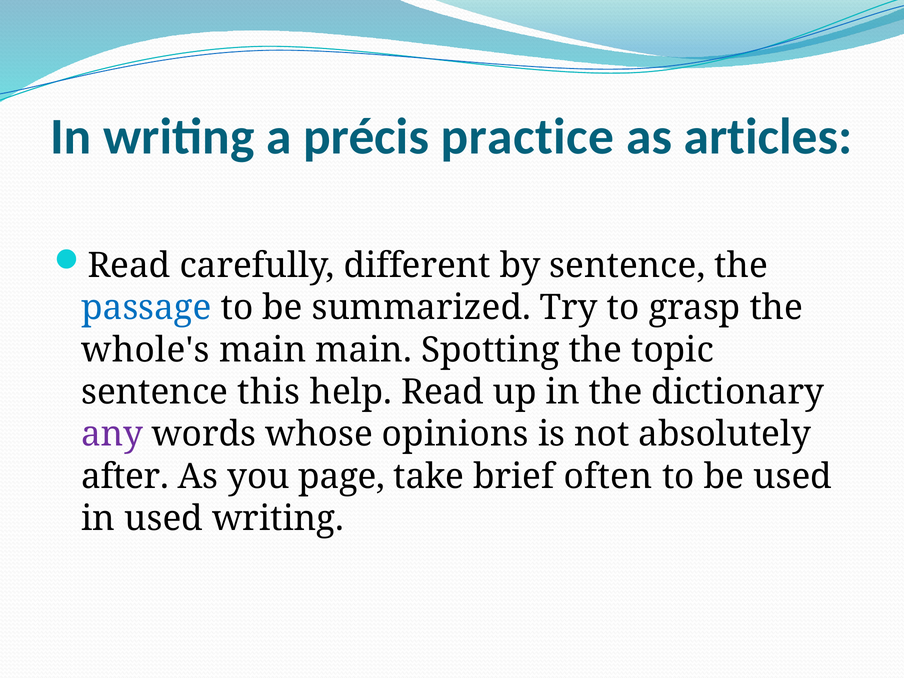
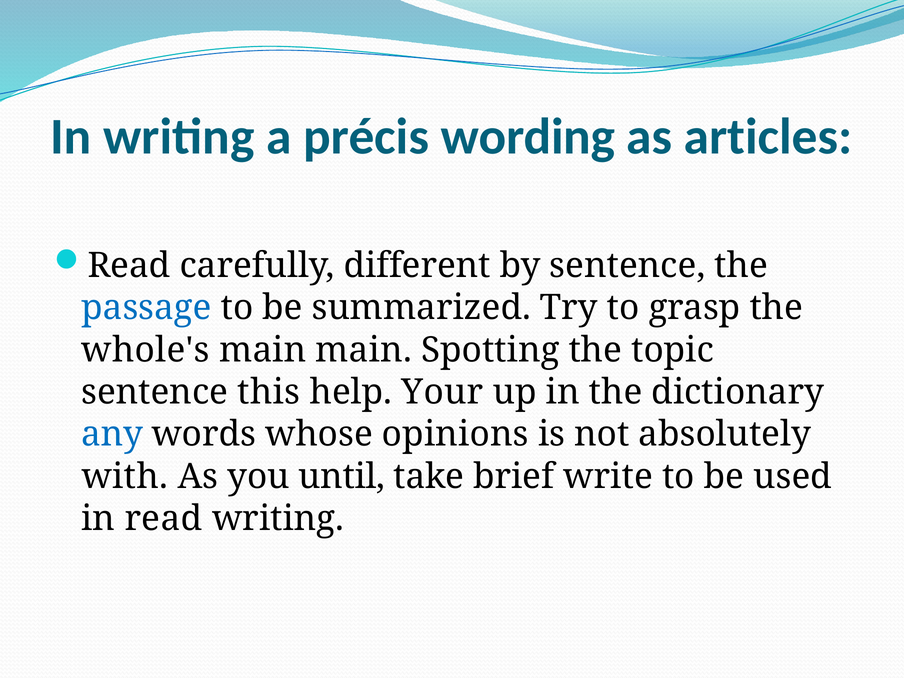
practice: practice -> wording
help Read: Read -> Your
any colour: purple -> blue
after: after -> with
page: page -> until
often: often -> write
in used: used -> read
